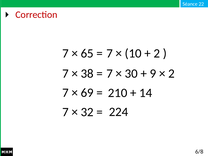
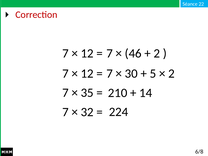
65 at (87, 53): 65 -> 12
10: 10 -> 46
38 at (87, 73): 38 -> 12
9: 9 -> 5
69: 69 -> 35
